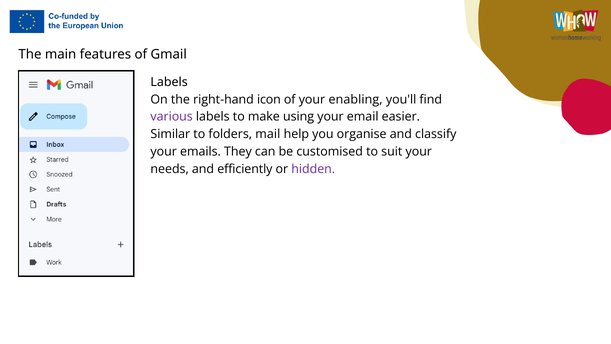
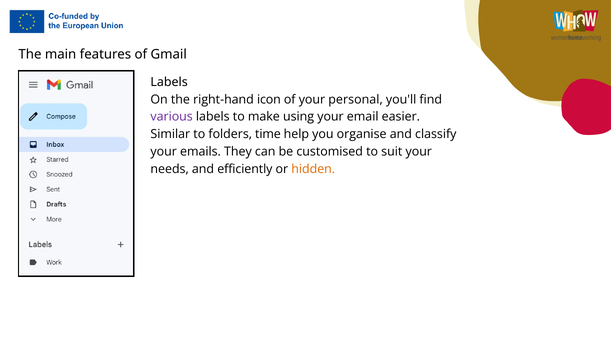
enabling: enabling -> personal
mail: mail -> time
hidden colour: purple -> orange
